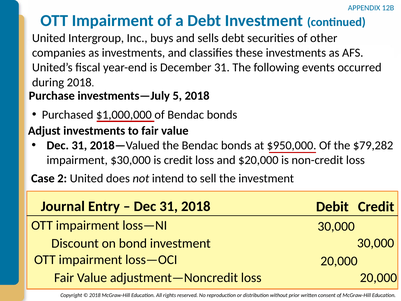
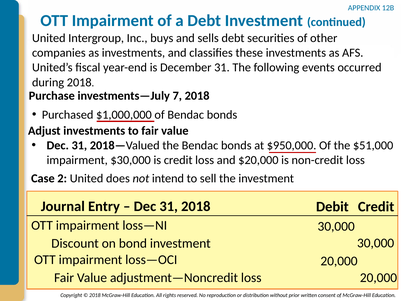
5: 5 -> 7
$79,282: $79,282 -> $51,000
